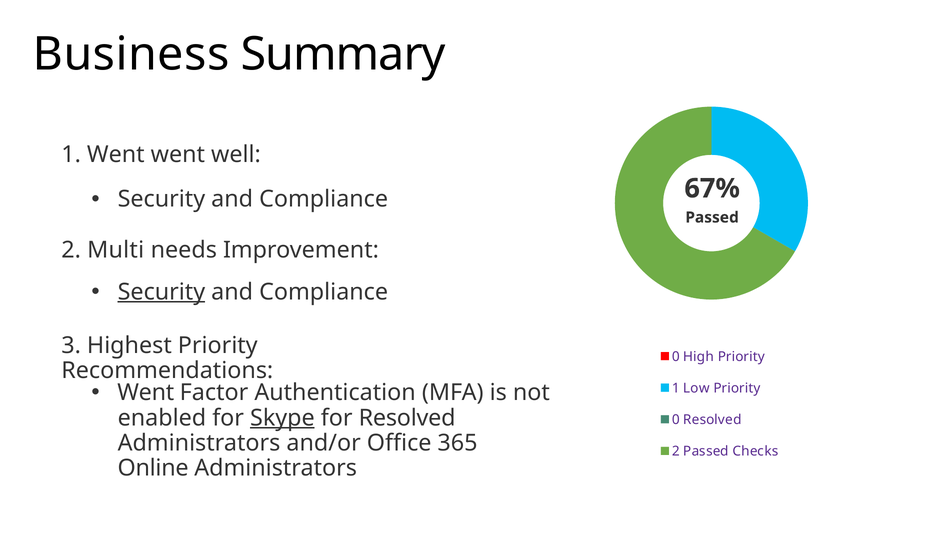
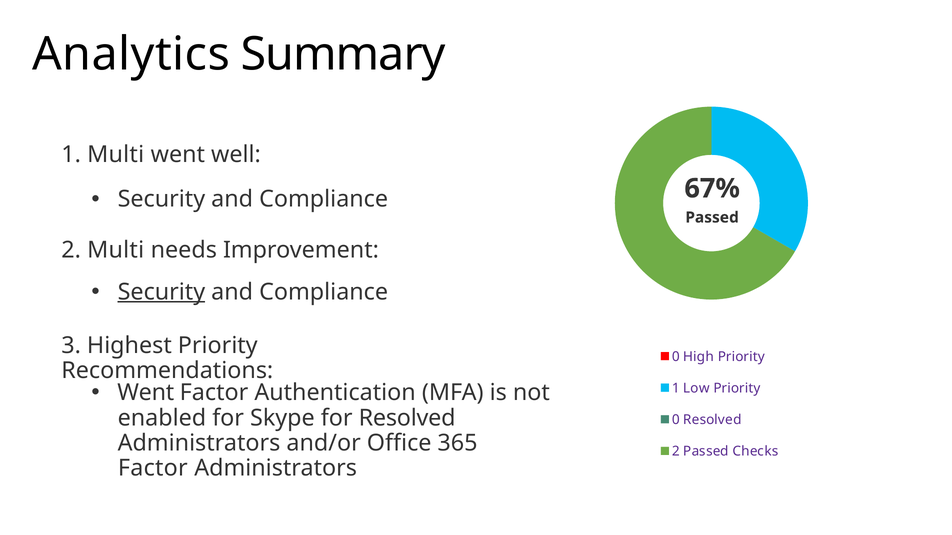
Business: Business -> Analytics
1 Went: Went -> Multi
Skype underline: present -> none
Online at (153, 469): Online -> Factor
